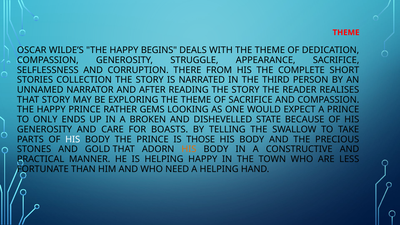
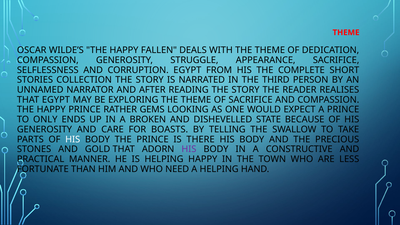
BEGINS: BEGINS -> FALLEN
CORRUPTION THERE: THERE -> EGYPT
THAT STORY: STORY -> EGYPT
THOSE: THOSE -> THERE
HIS at (189, 149) colour: orange -> purple
